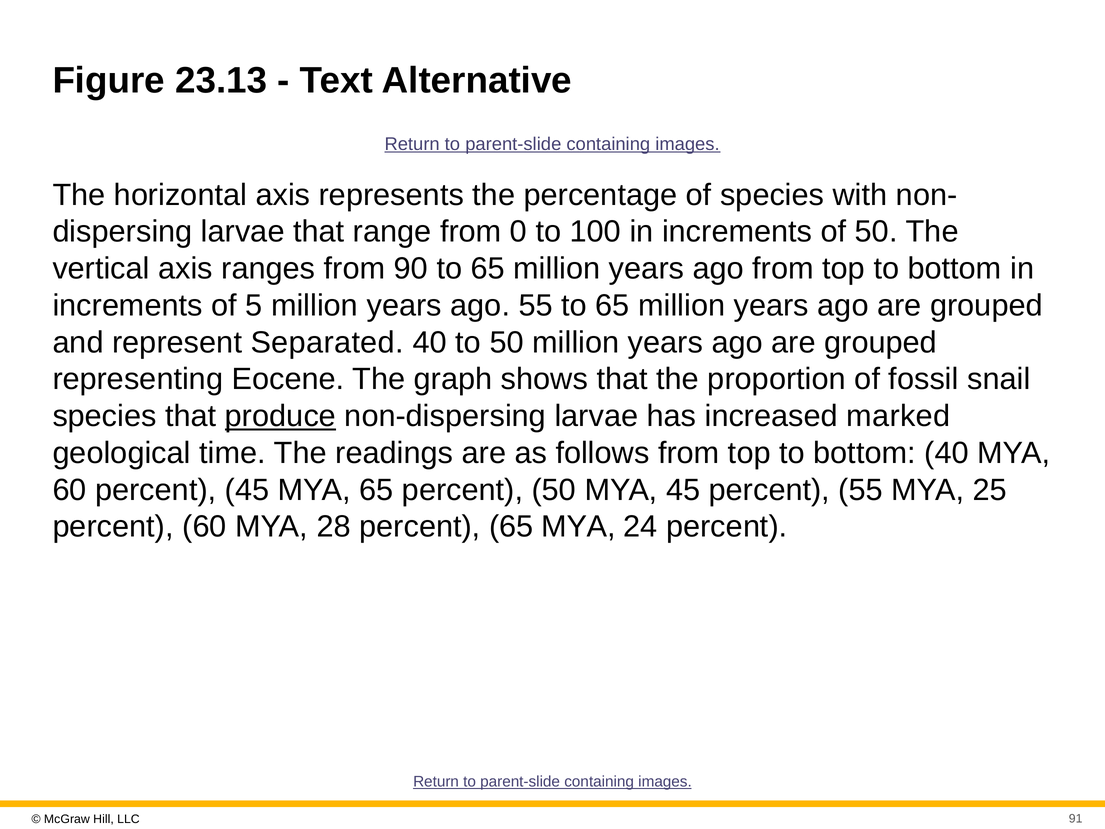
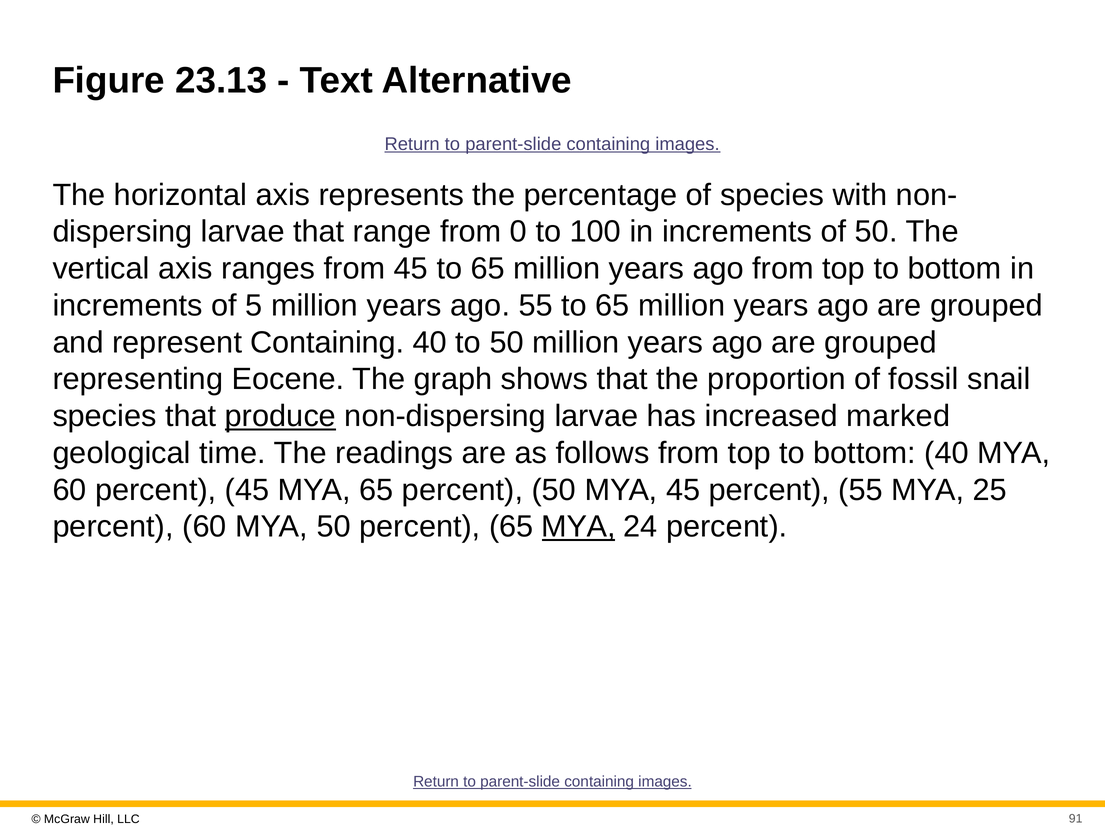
from 90: 90 -> 45
represent Separated: Separated -> Containing
MYA 28: 28 -> 50
MYA at (579, 527) underline: none -> present
